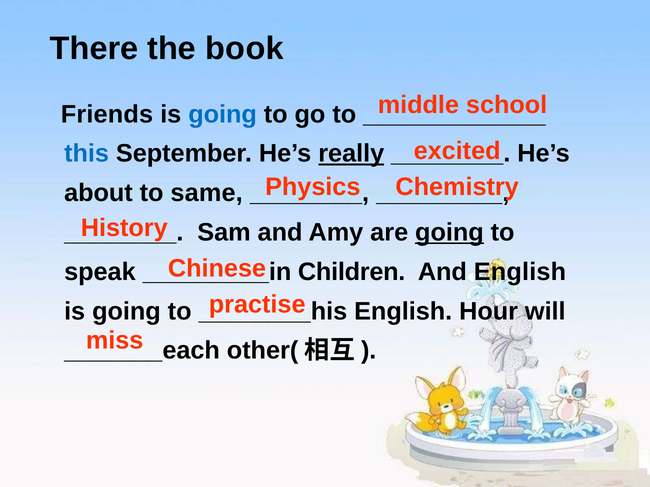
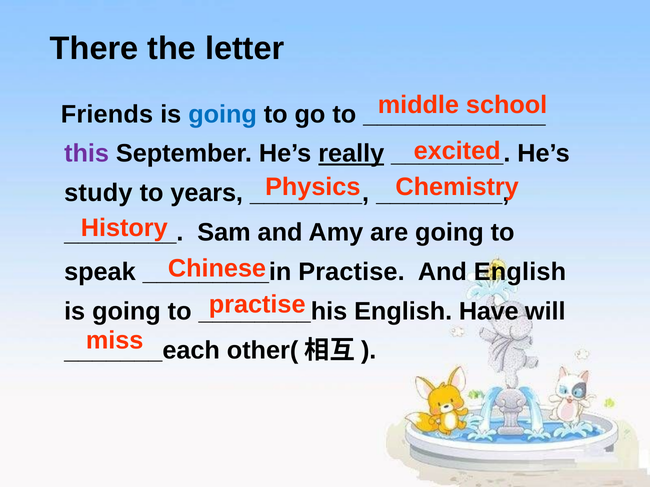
book: book -> letter
this colour: blue -> purple
about: about -> study
same: same -> years
going at (449, 233) underline: present -> none
Children at (352, 272): Children -> Practise
Hour: Hour -> Have
